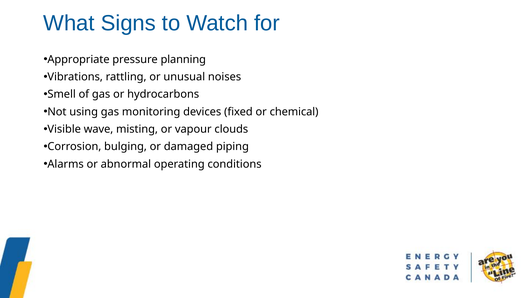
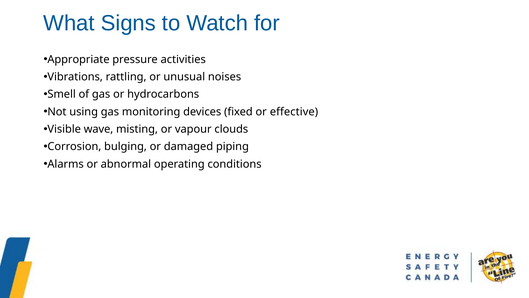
planning: planning -> activities
chemical: chemical -> effective
